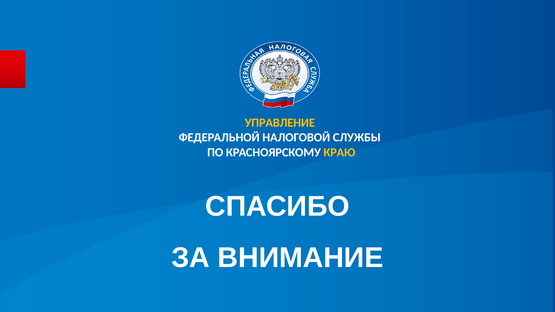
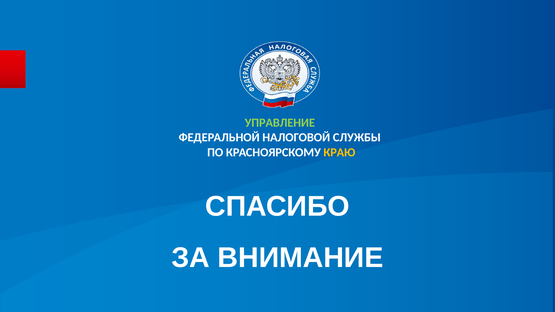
УПРАВЛЕНИЕ colour: yellow -> light green
